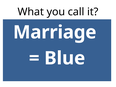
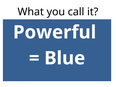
Marriage: Marriage -> Powerful
